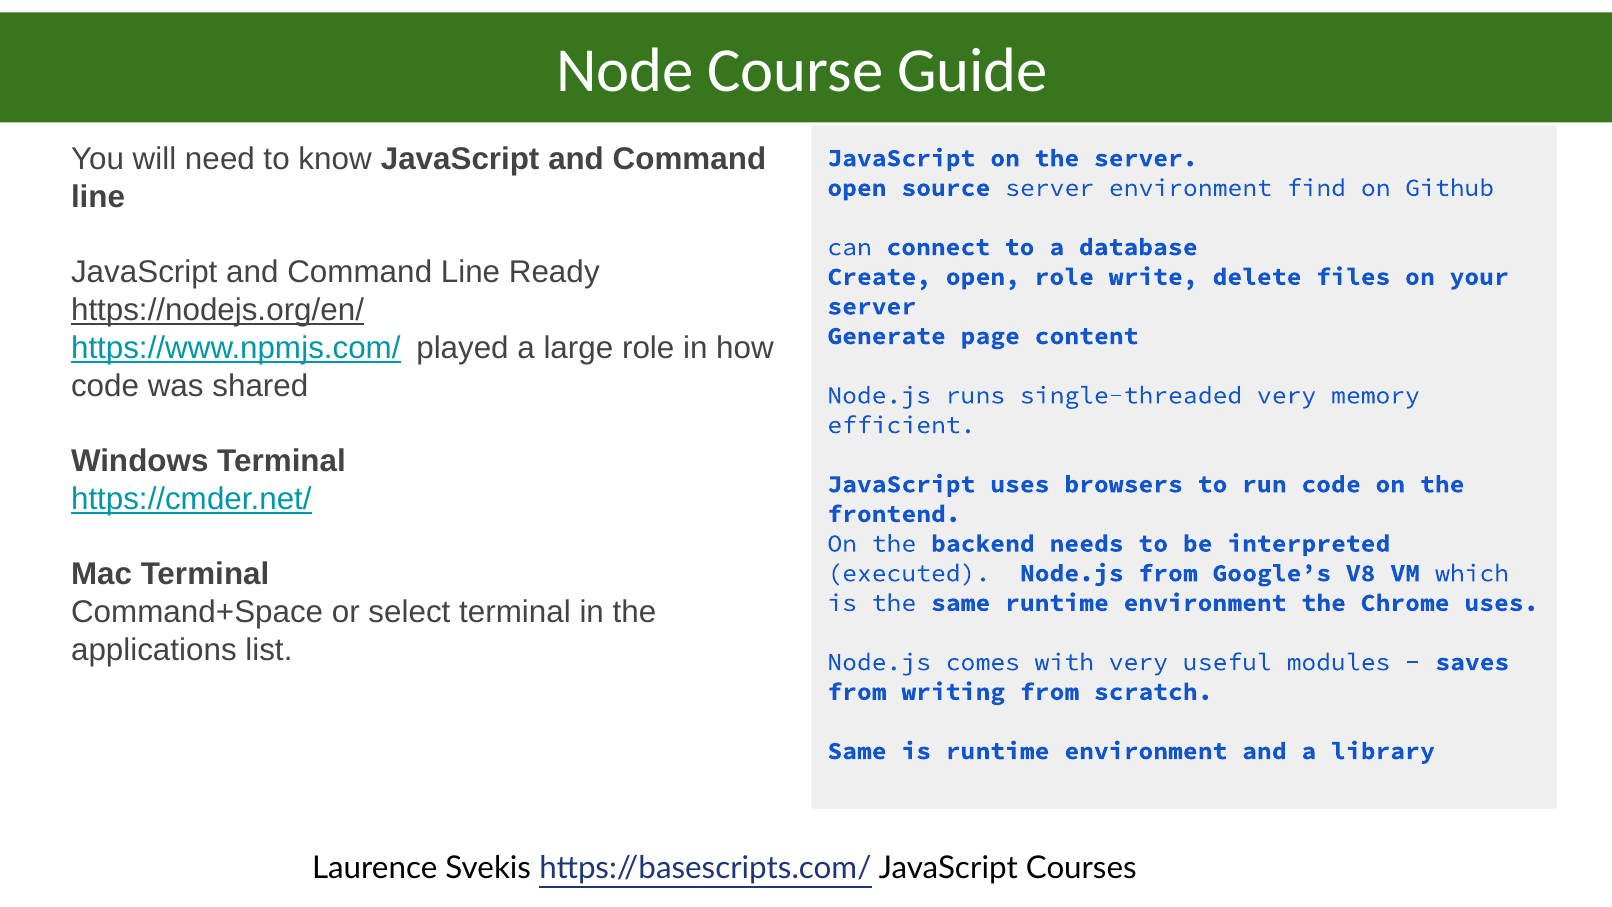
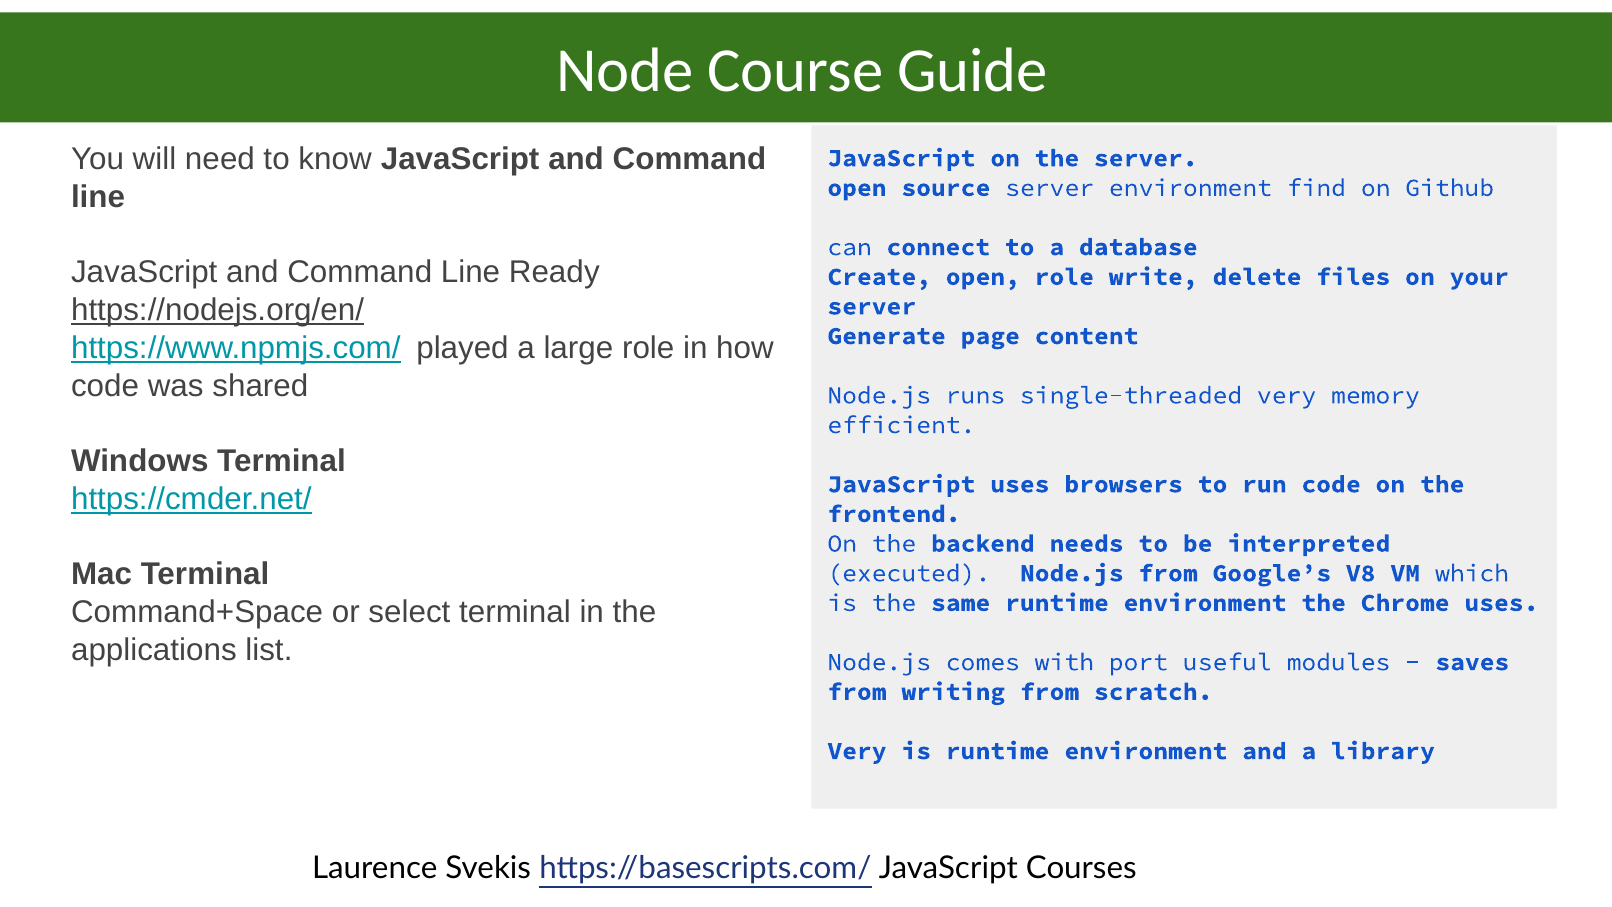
with very: very -> port
Same at (857, 751): Same -> Very
